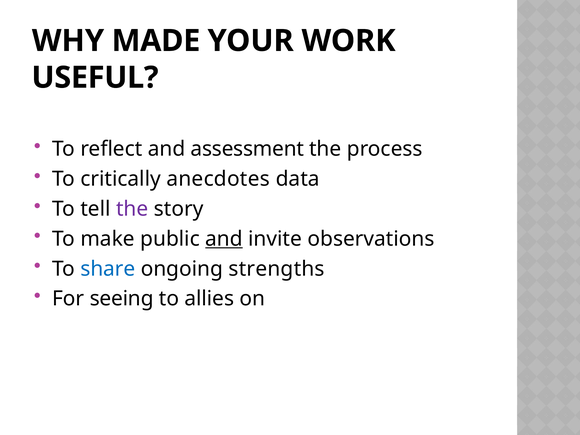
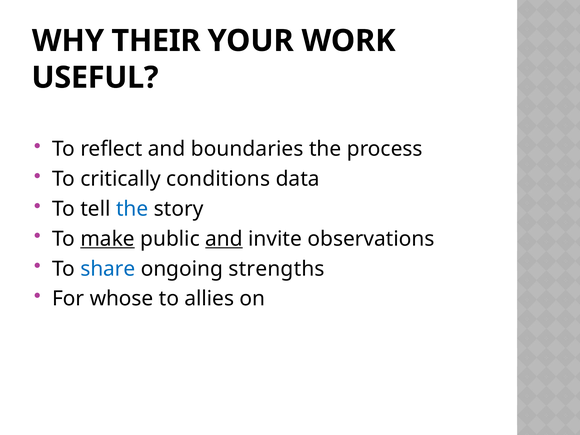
MADE: MADE -> THEIR
assessment: assessment -> boundaries
anecdotes: anecdotes -> conditions
the at (132, 209) colour: purple -> blue
make underline: none -> present
seeing: seeing -> whose
